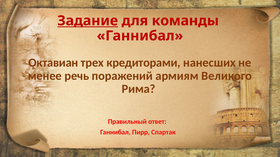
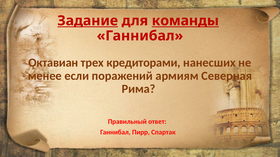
команды underline: none -> present
речь: речь -> если
Великого: Великого -> Северная
